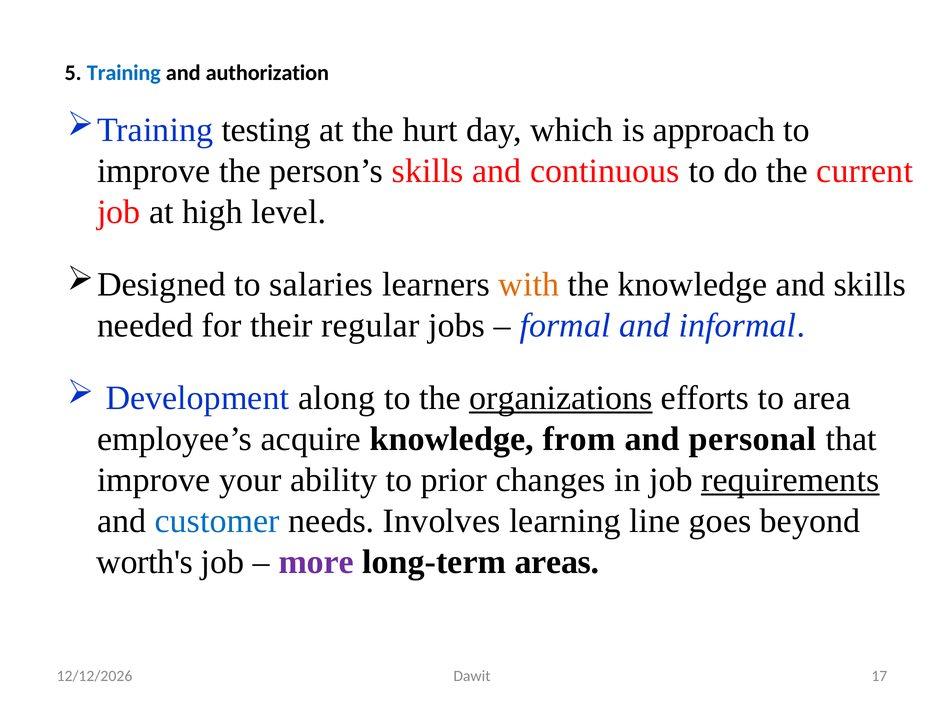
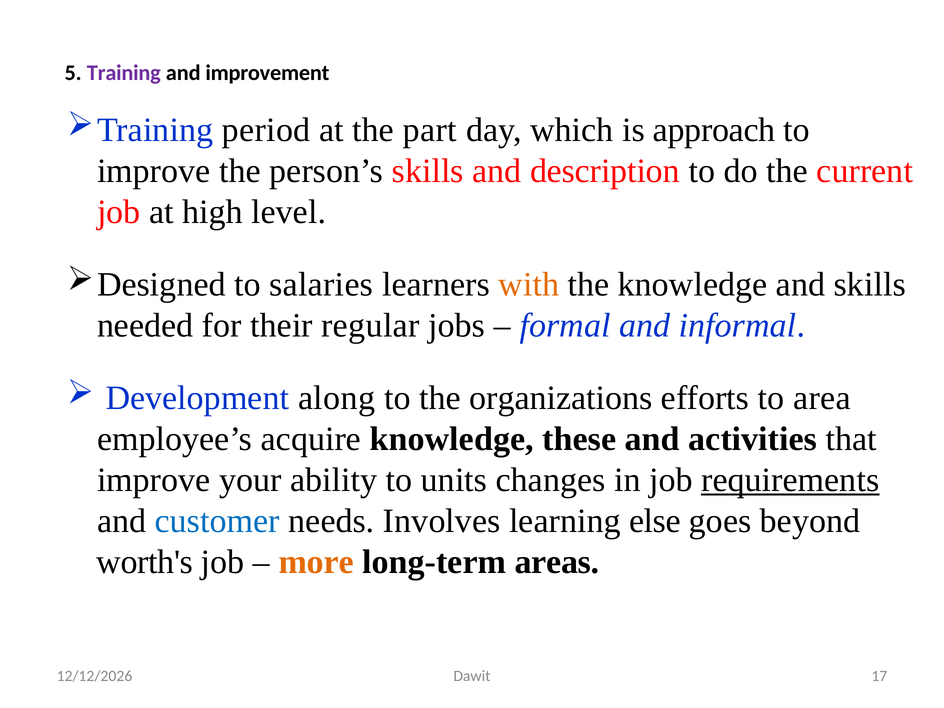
Training colour: blue -> purple
authorization: authorization -> improvement
testing: testing -> period
hurt: hurt -> part
continuous: continuous -> description
organizations underline: present -> none
from: from -> these
personal: personal -> activities
prior: prior -> units
line: line -> else
more colour: purple -> orange
